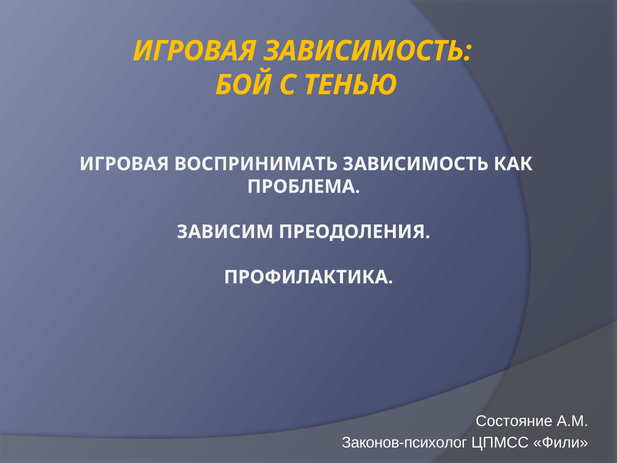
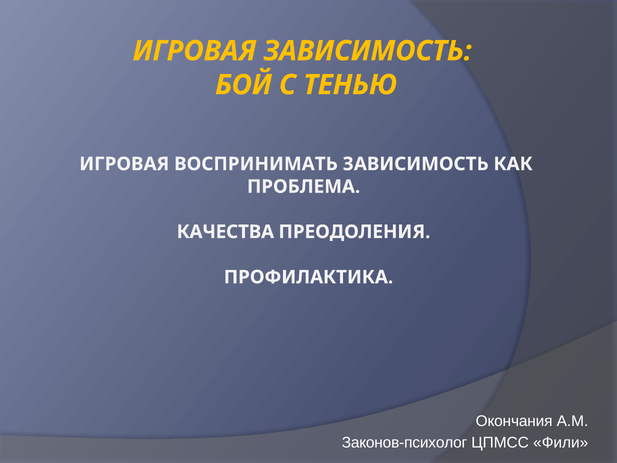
ЗАВИСИМ: ЗАВИСИМ -> КАЧЕСТВА
Состояние: Состояние -> Окончания
